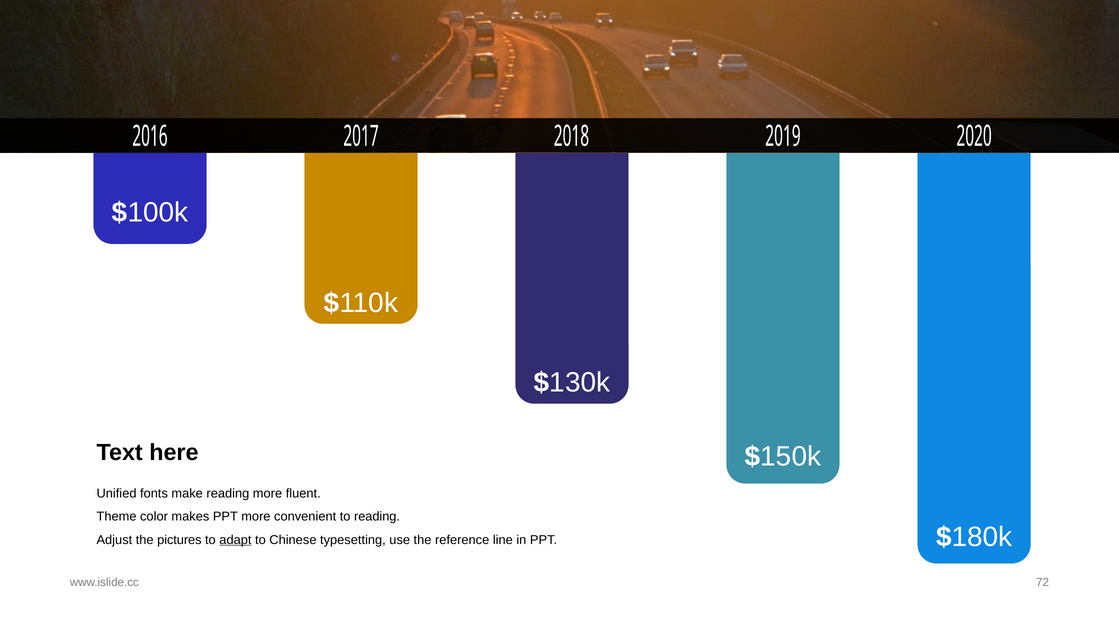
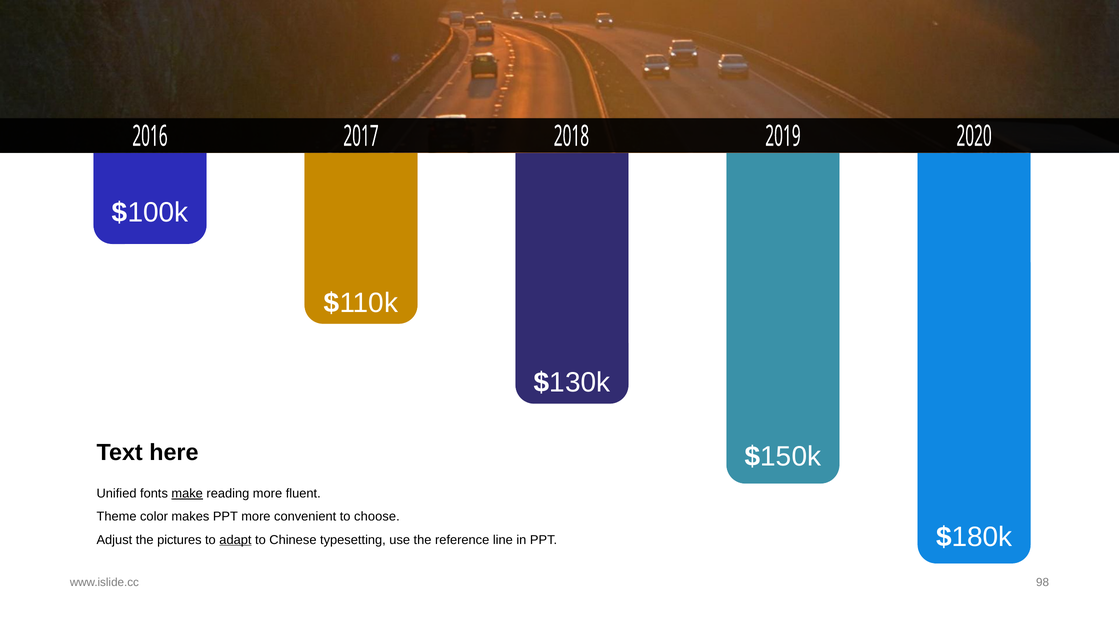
make underline: none -> present
to reading: reading -> choose
72: 72 -> 98
